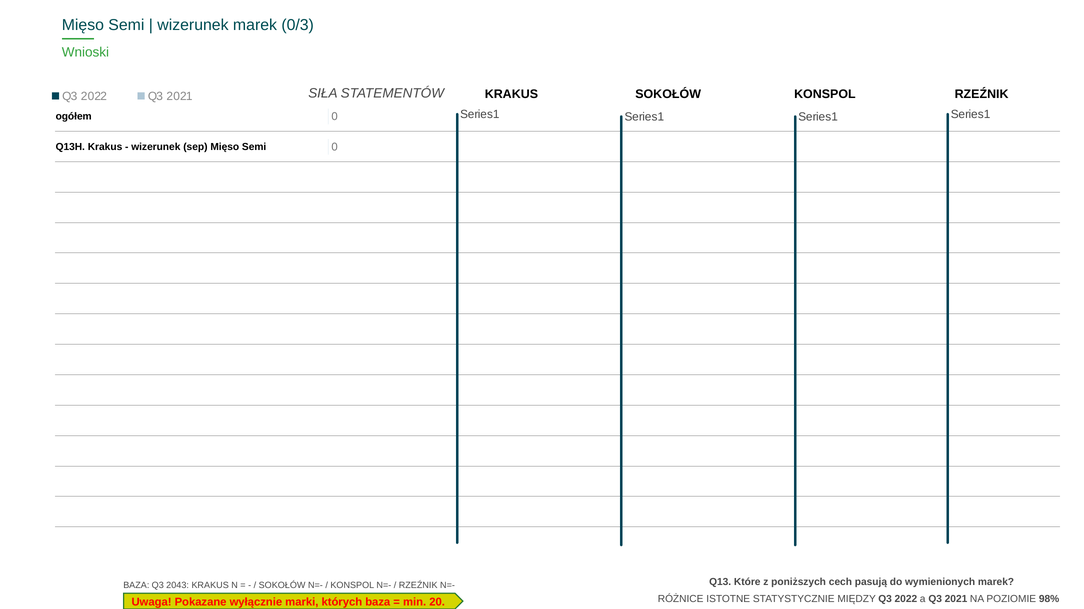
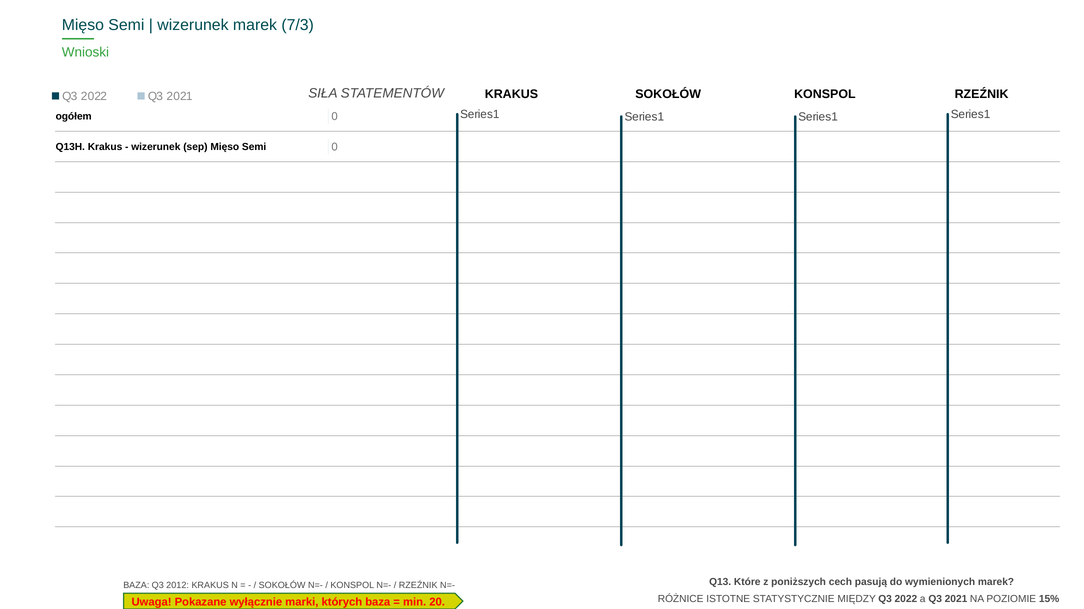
0/3: 0/3 -> 7/3
2043: 2043 -> 2012
98%: 98% -> 15%
